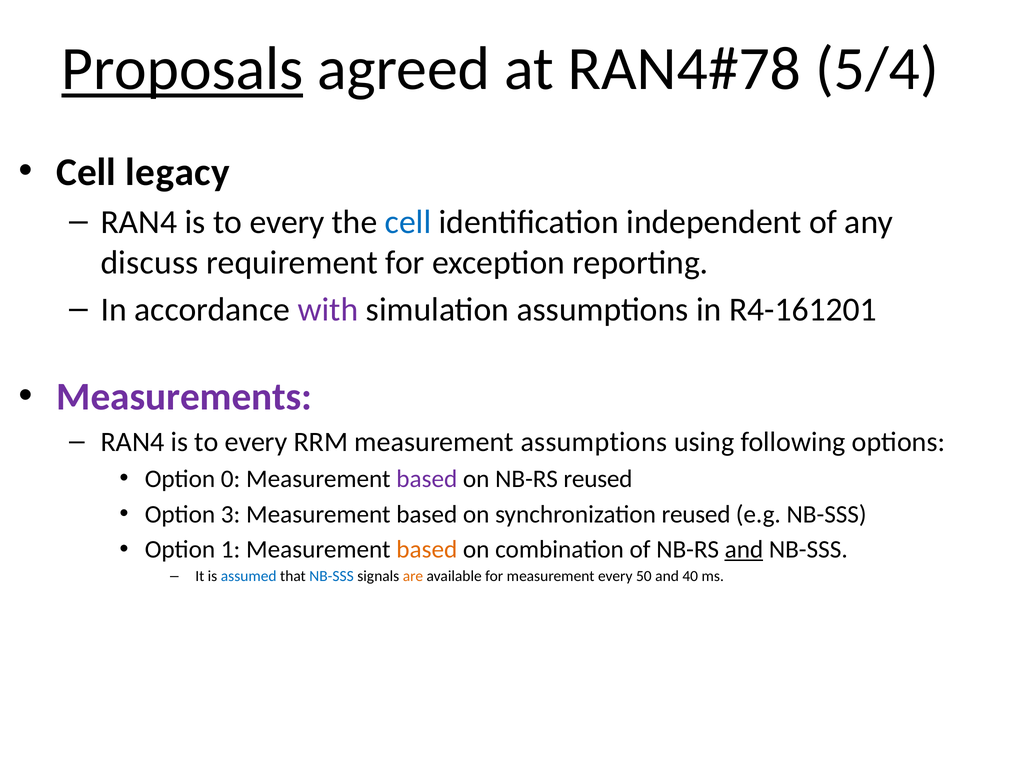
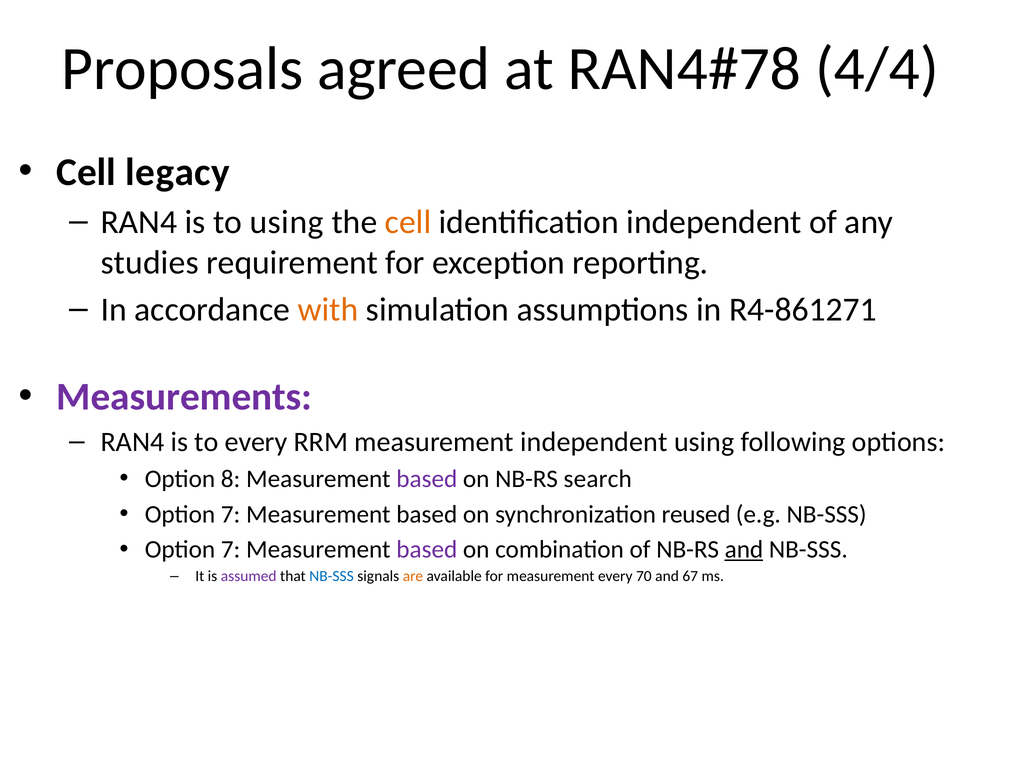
Proposals underline: present -> none
5/4: 5/4 -> 4/4
every at (287, 222): every -> using
cell at (408, 222) colour: blue -> orange
discuss: discuss -> studies
with colour: purple -> orange
R4-161201: R4-161201 -> R4-861271
measurement assumptions: assumptions -> independent
0: 0 -> 8
NB-RS reused: reused -> search
3 at (231, 515): 3 -> 7
1 at (231, 550): 1 -> 7
based at (427, 550) colour: orange -> purple
assumed colour: blue -> purple
50: 50 -> 70
40: 40 -> 67
